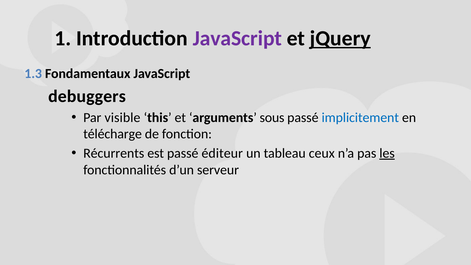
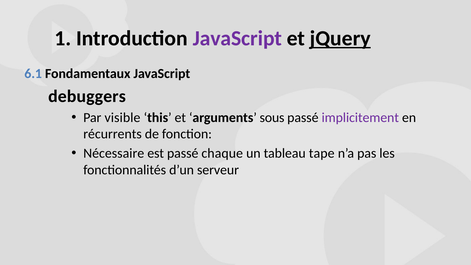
1.3: 1.3 -> 6.1
implicitement colour: blue -> purple
télécharge: télécharge -> récurrents
Récurrents: Récurrents -> Nécessaire
éditeur: éditeur -> chaque
ceux: ceux -> tape
les underline: present -> none
